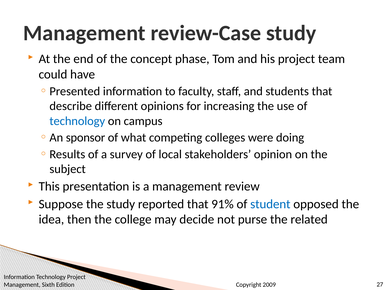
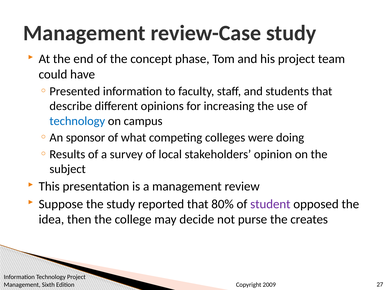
91%: 91% -> 80%
student colour: blue -> purple
related: related -> creates
